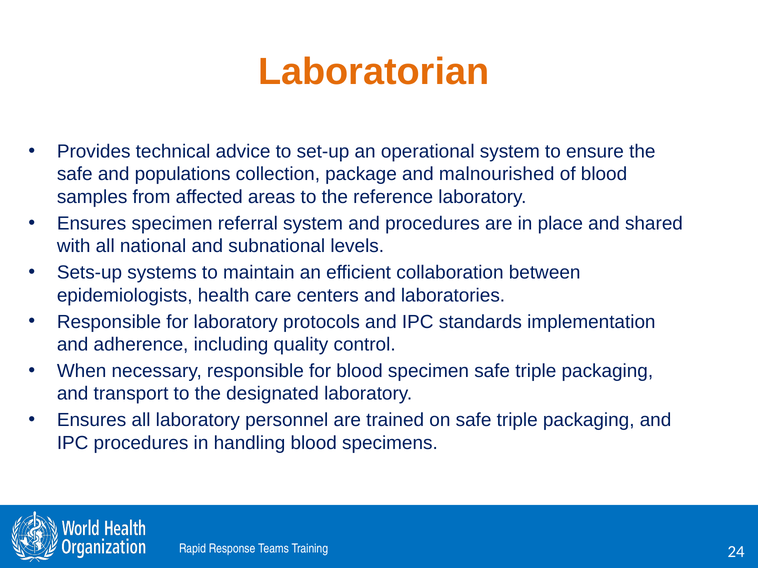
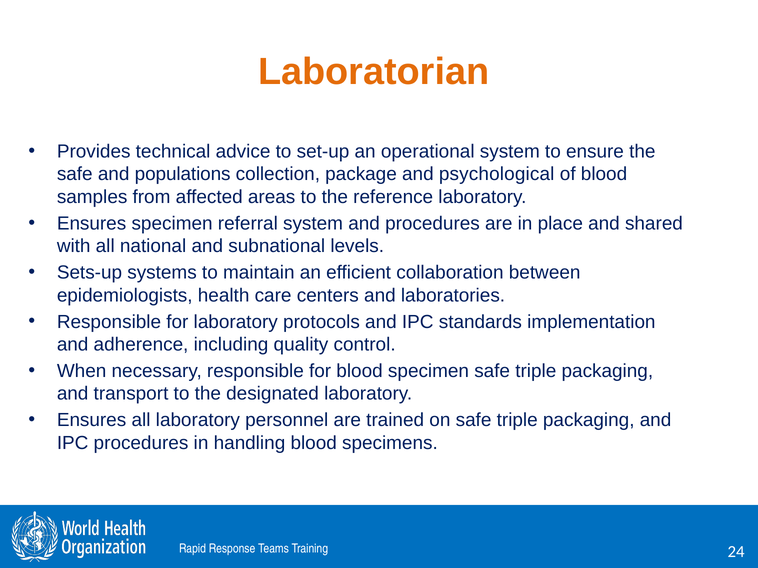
malnourished: malnourished -> psychological
